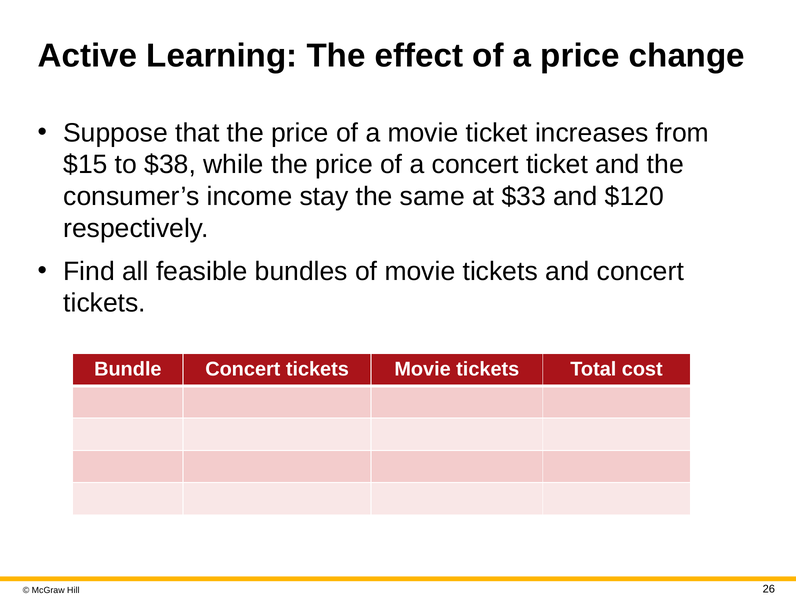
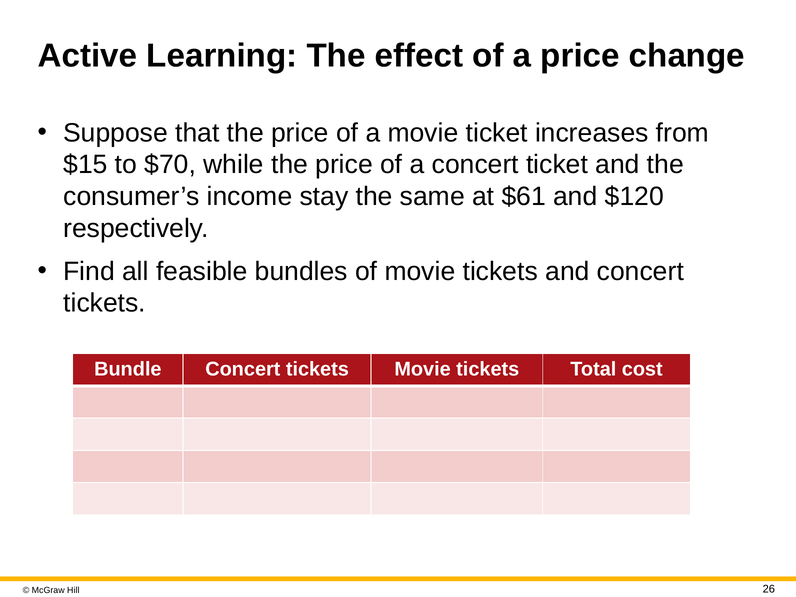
$38: $38 -> $70
$33: $33 -> $61
